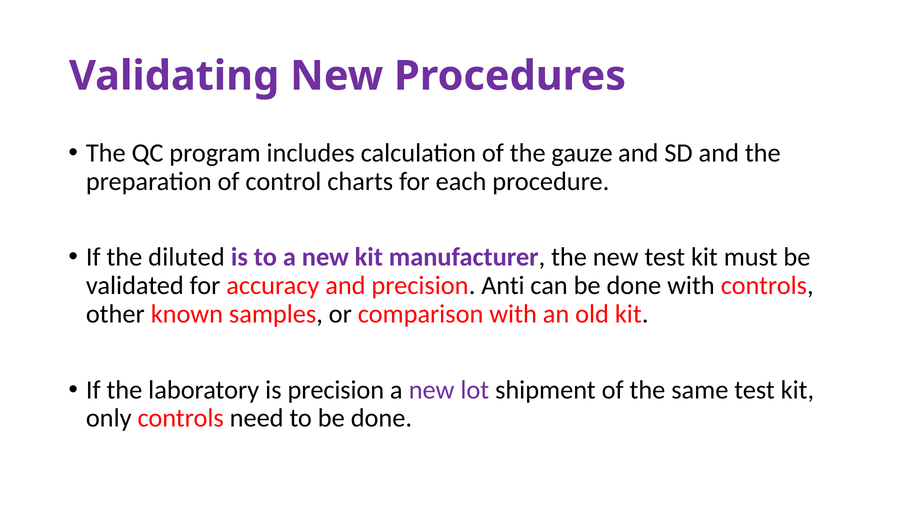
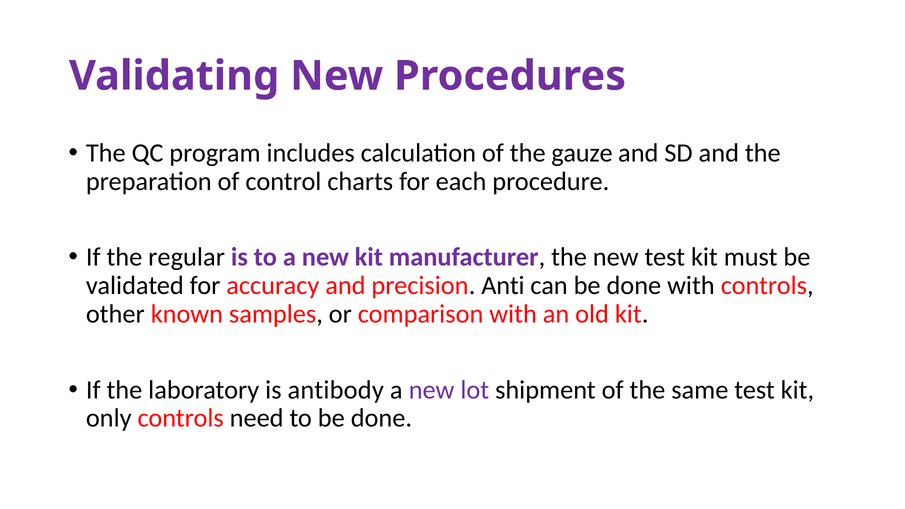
diluted: diluted -> regular
is precision: precision -> antibody
